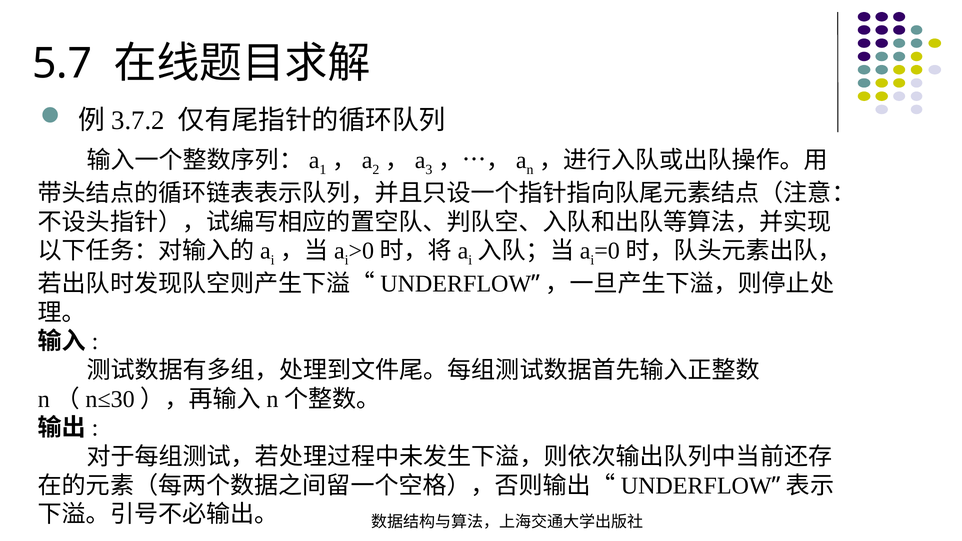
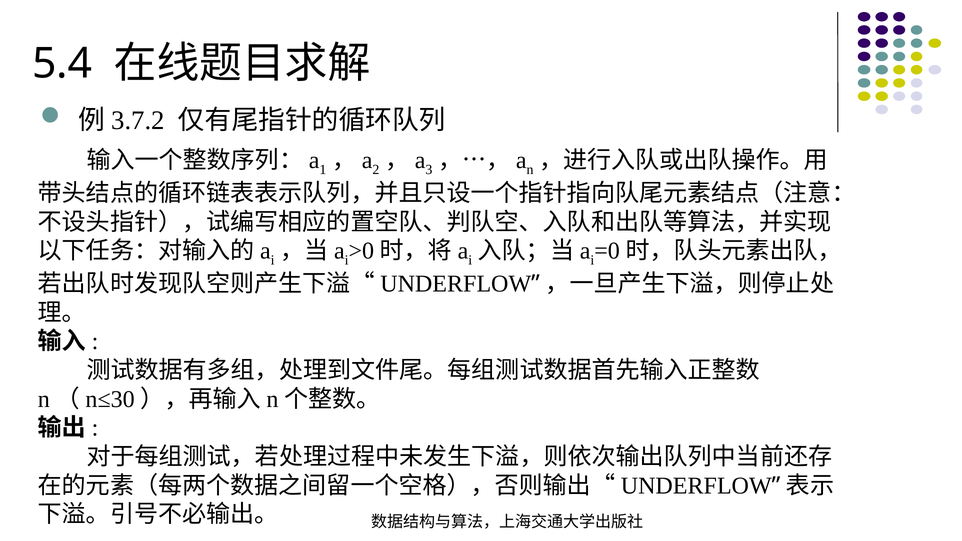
5.7: 5.7 -> 5.4
